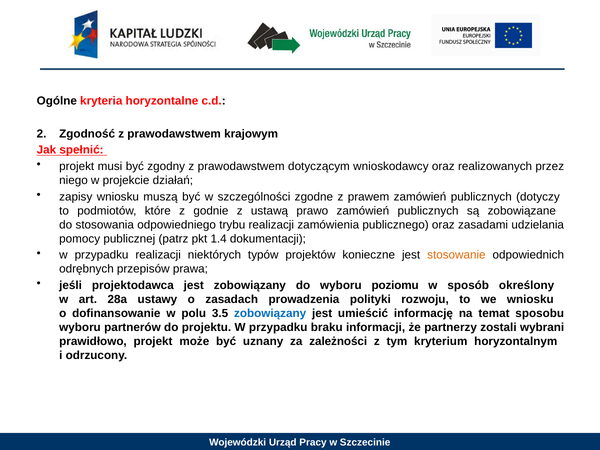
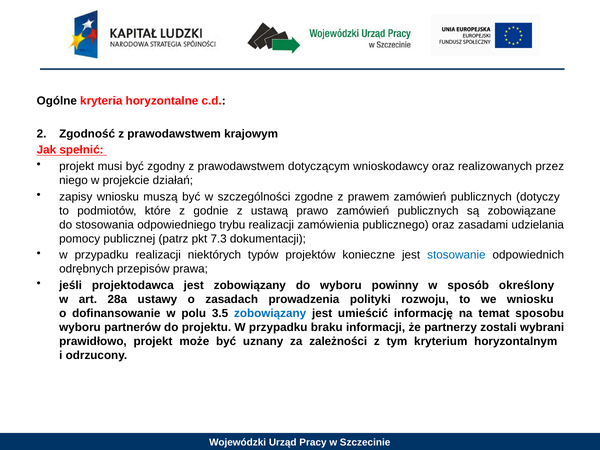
1.4: 1.4 -> 7.3
stosowanie colour: orange -> blue
poziomu: poziomu -> powinny
